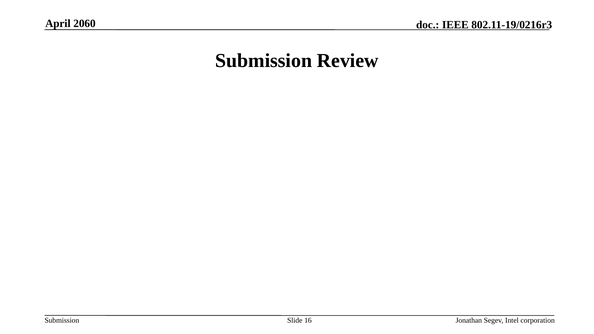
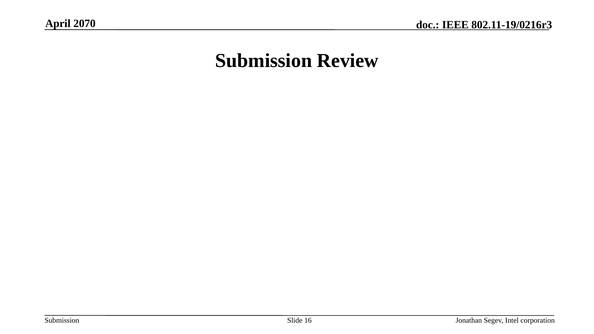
2060: 2060 -> 2070
